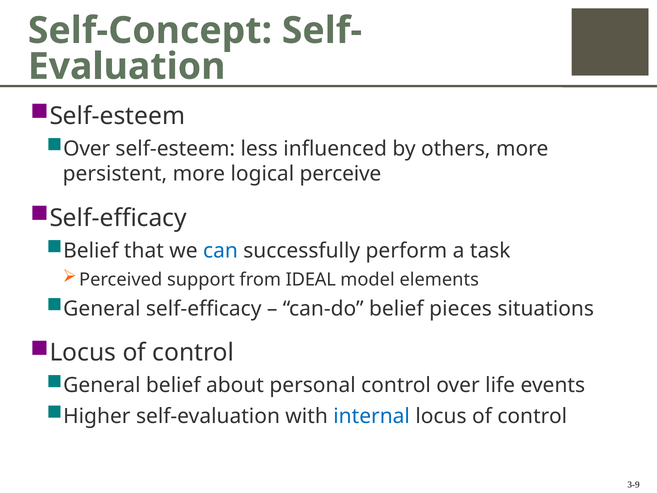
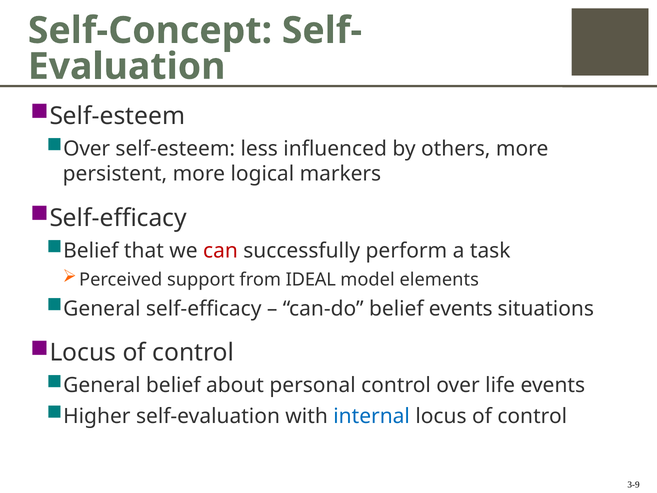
perceive: perceive -> markers
can colour: blue -> red
belief pieces: pieces -> events
